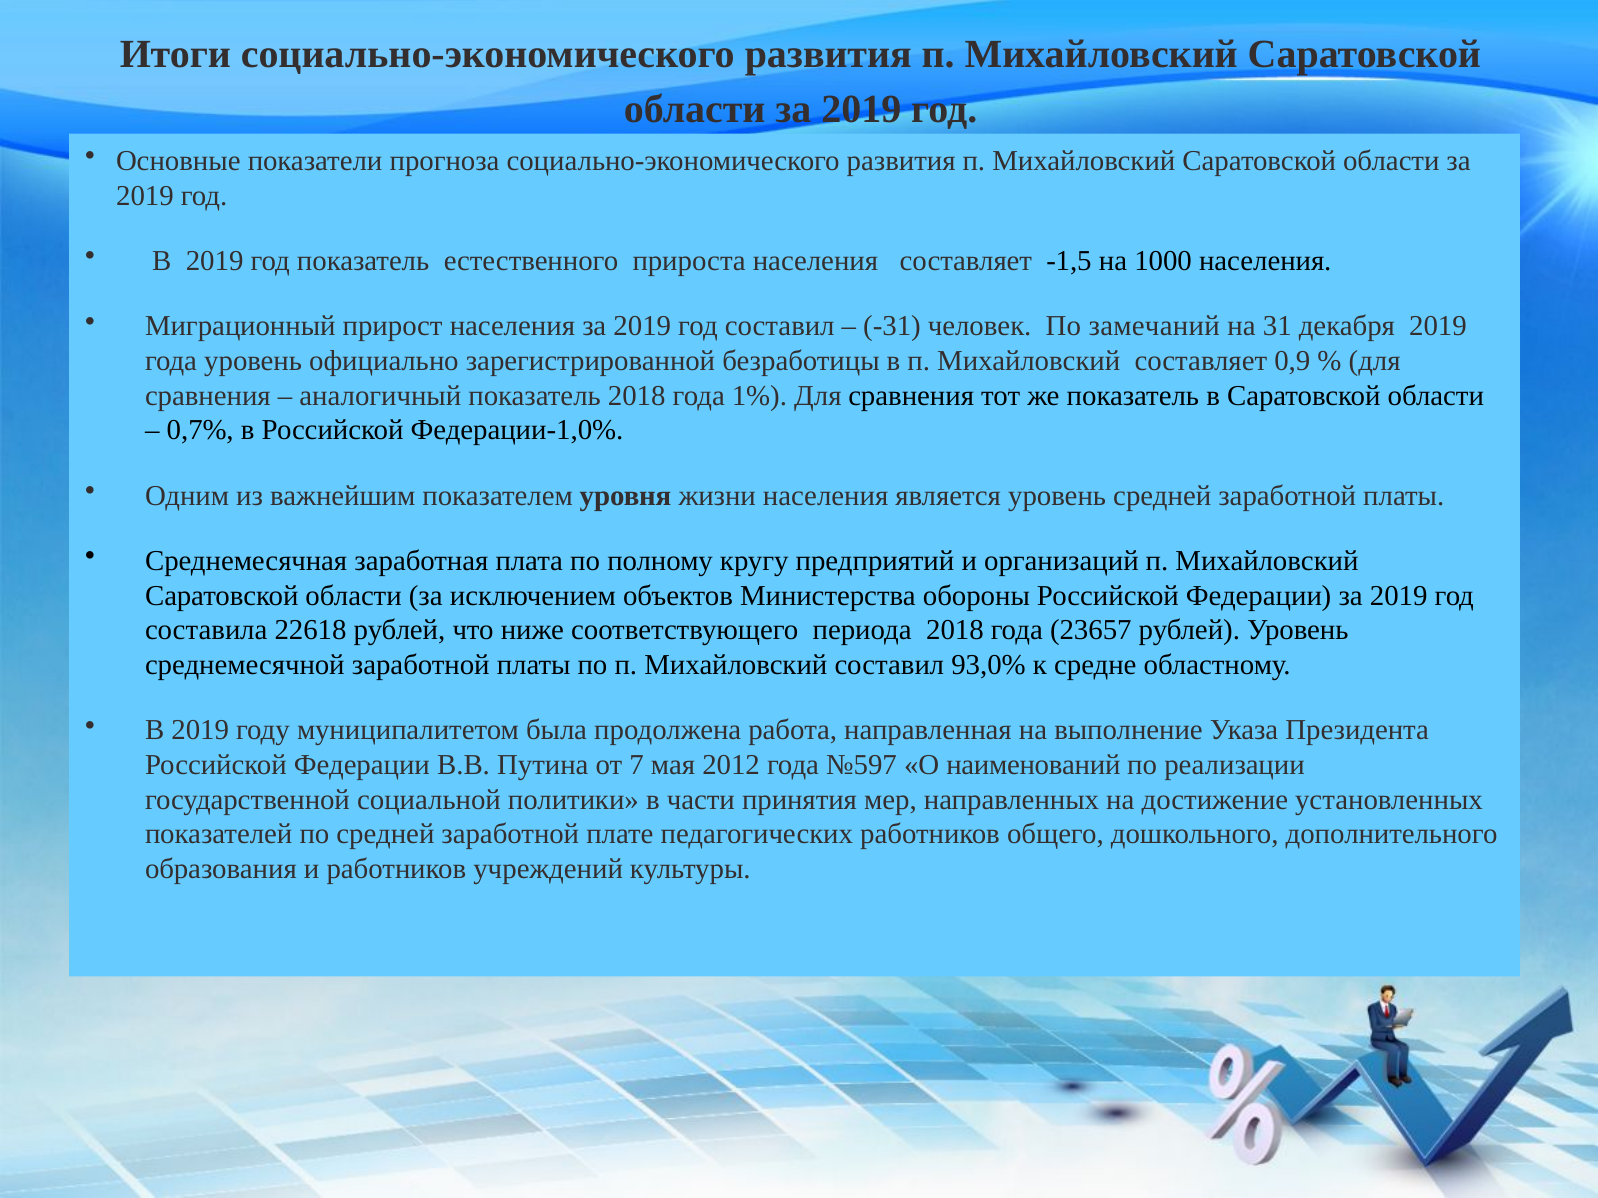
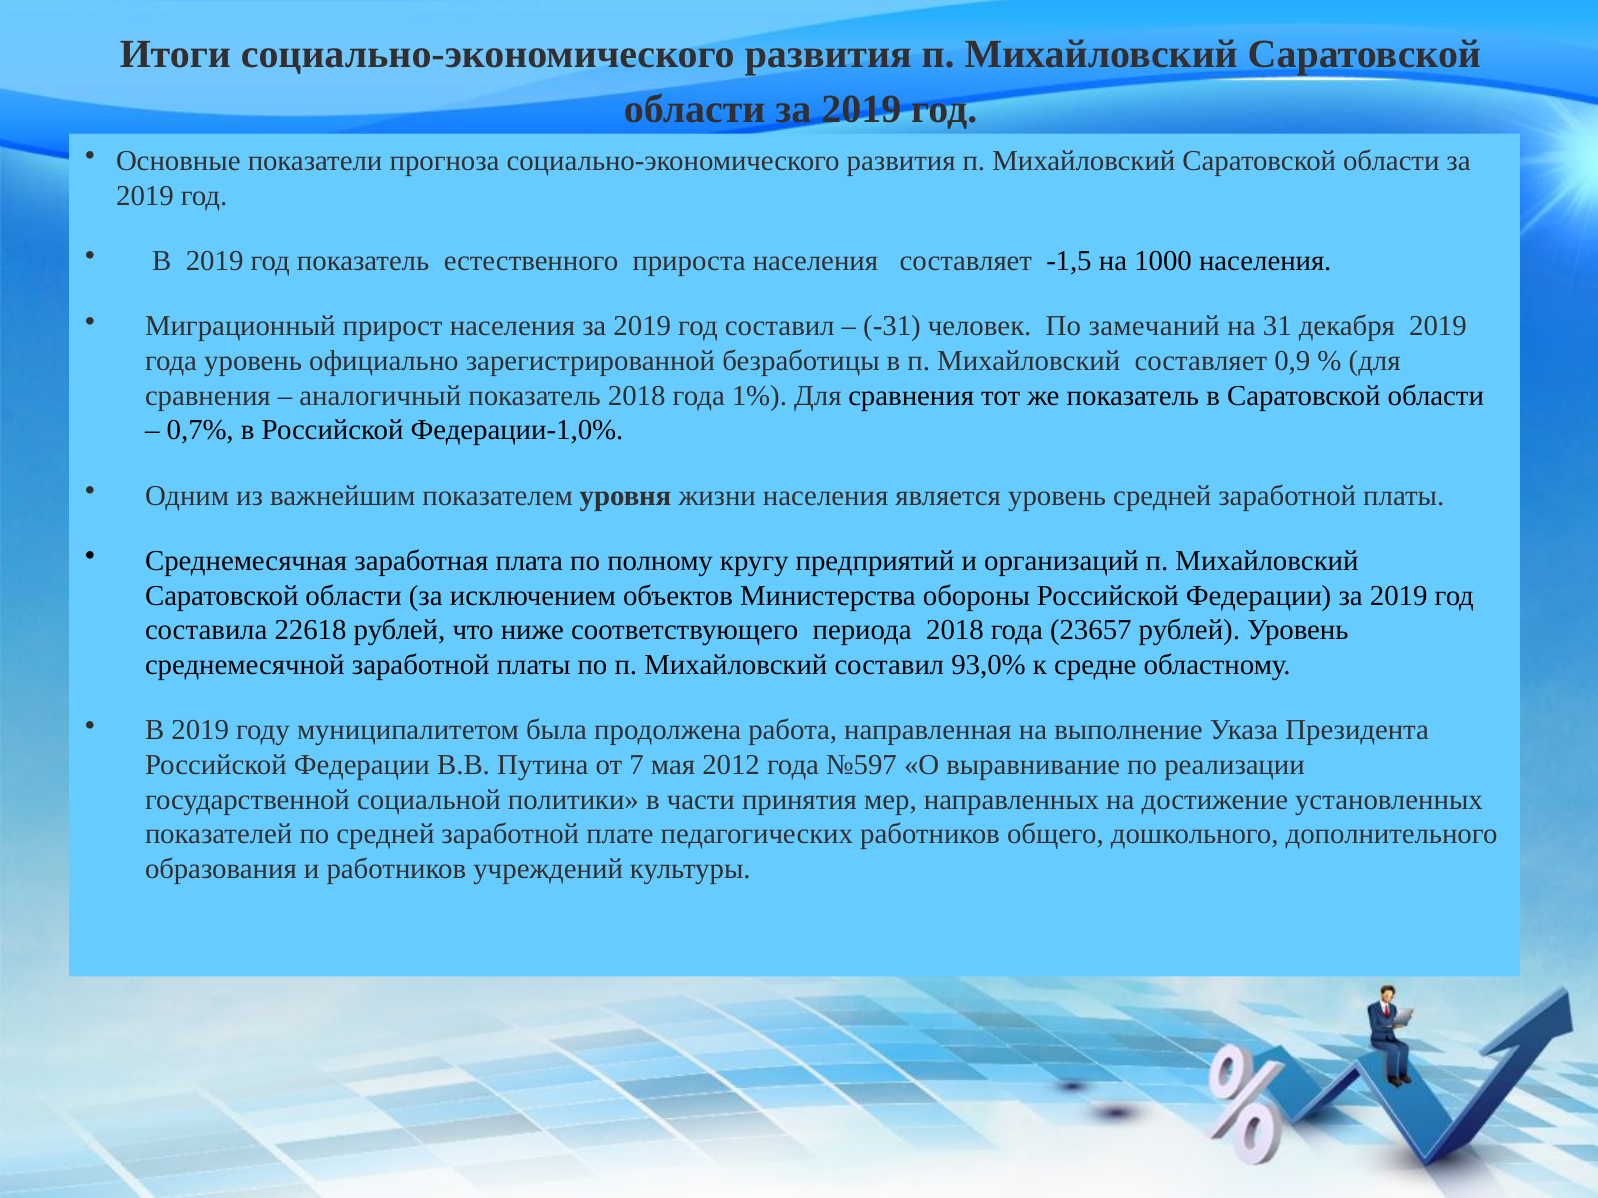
наименований: наименований -> выравнивание
